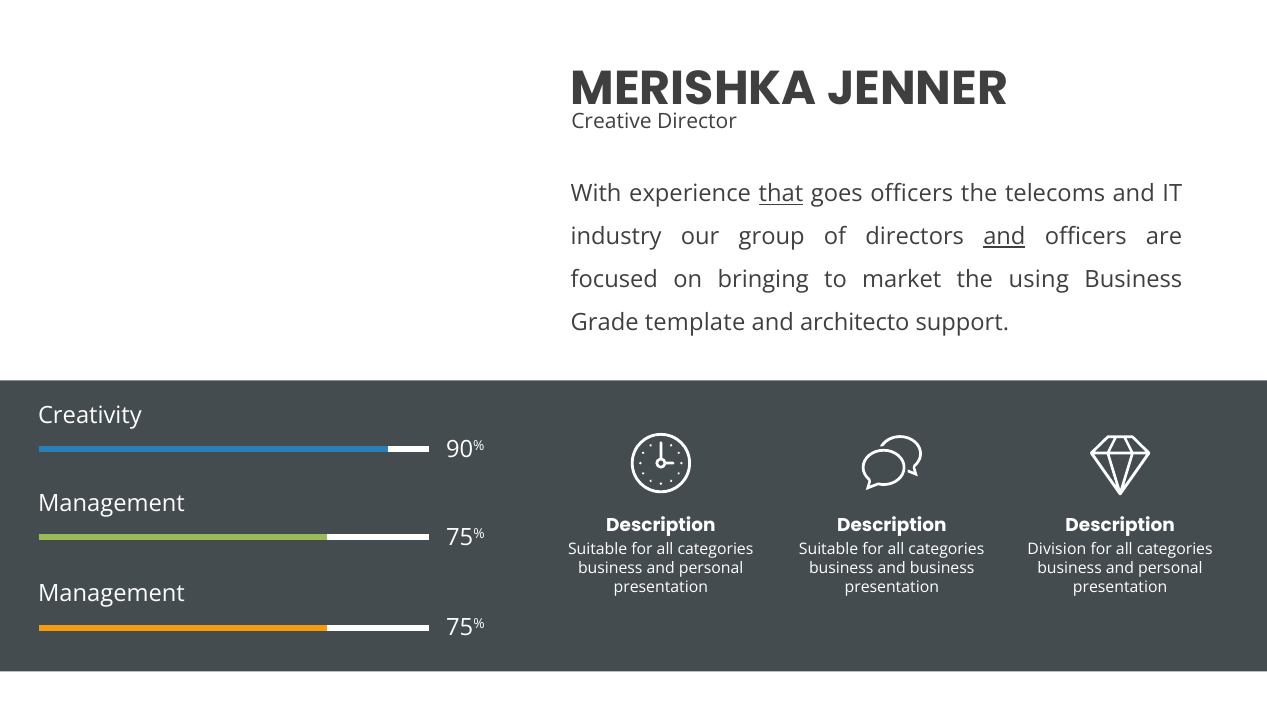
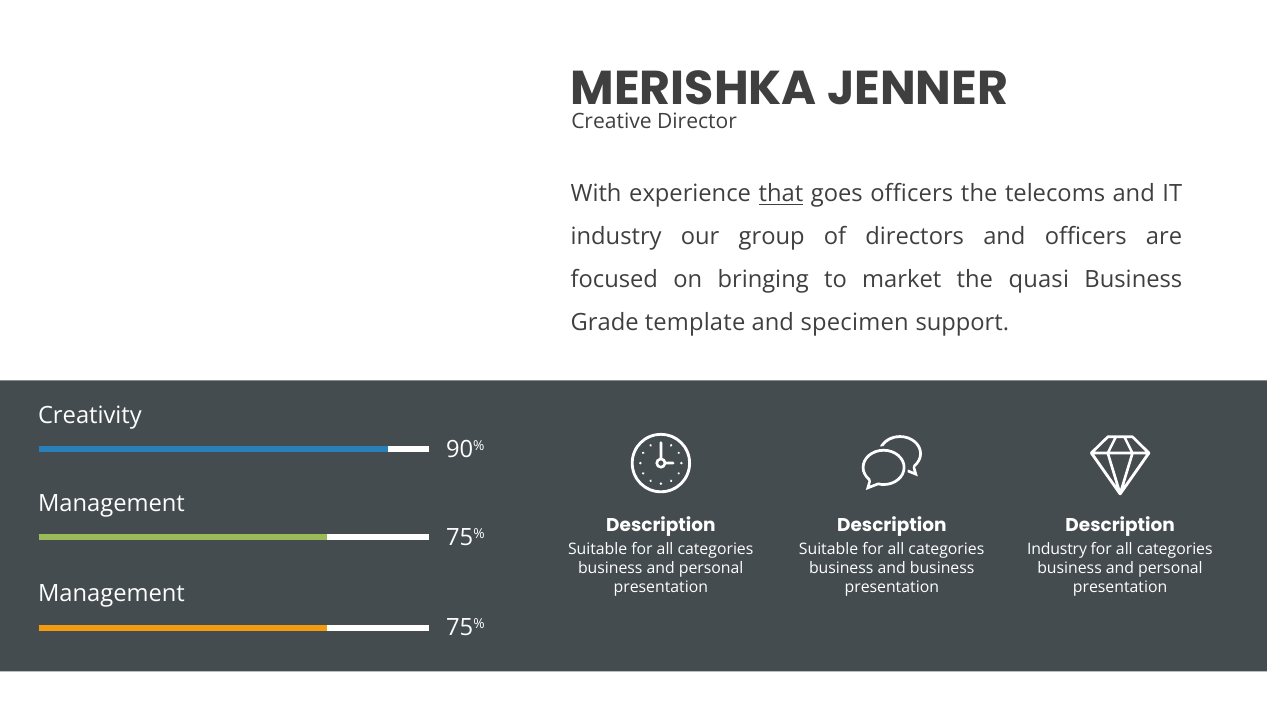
and at (1004, 237) underline: present -> none
using: using -> quasi
architecto: architecto -> specimen
Division at (1057, 549): Division -> Industry
